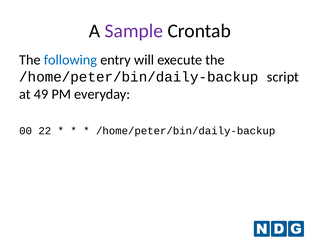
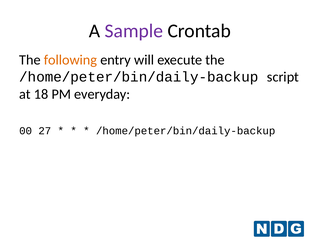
following colour: blue -> orange
49: 49 -> 18
22: 22 -> 27
